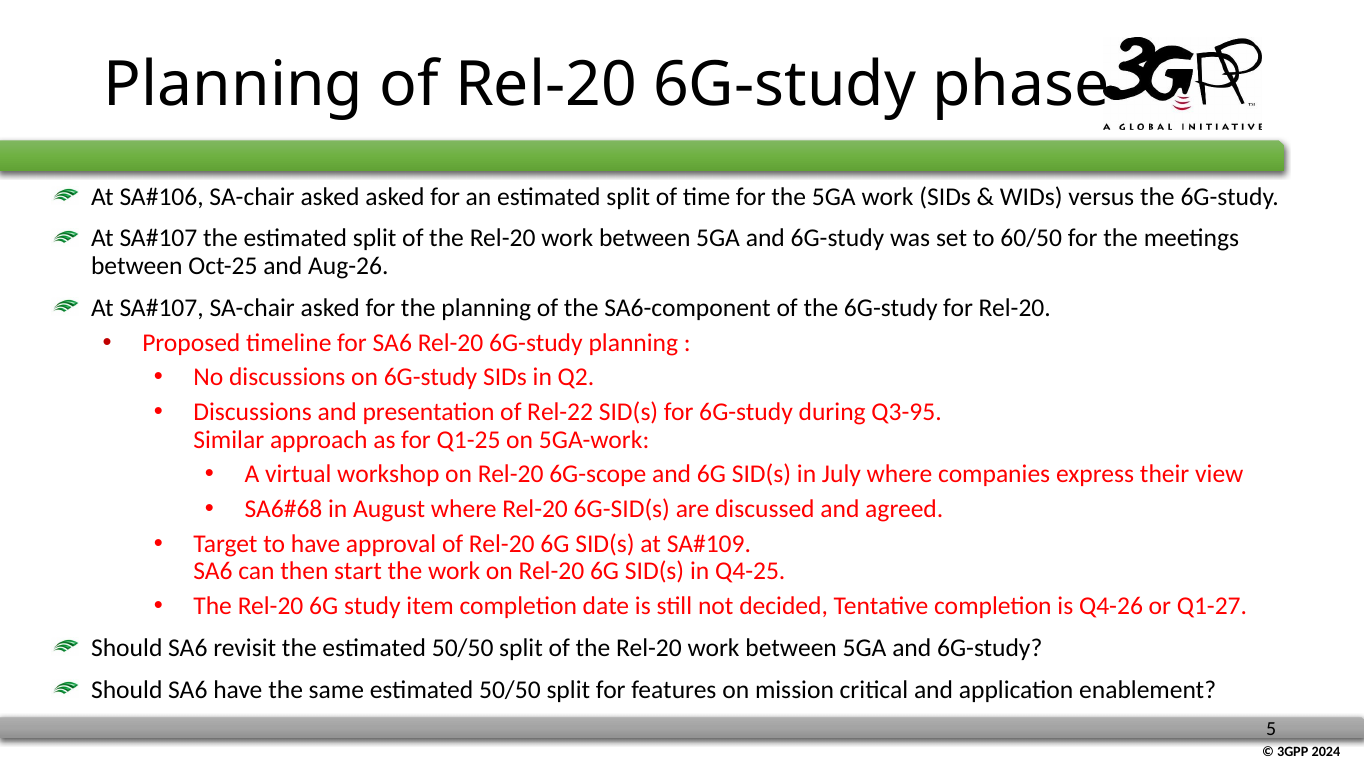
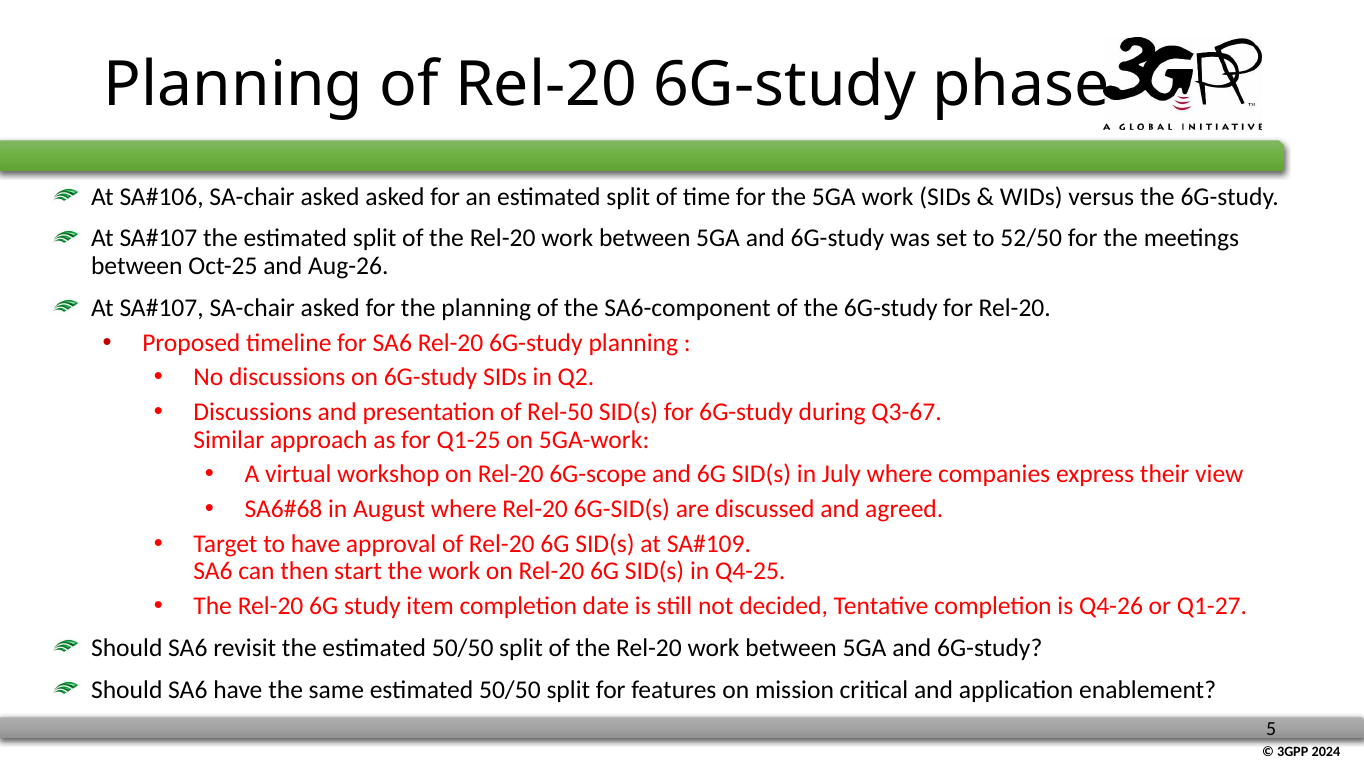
60/50: 60/50 -> 52/50
Rel-22: Rel-22 -> Rel-50
Q3-95: Q3-95 -> Q3-67
